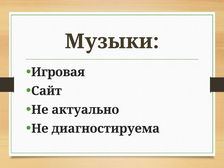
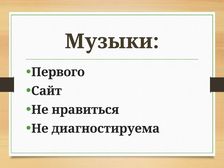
Игровая: Игровая -> Первого
актуально: актуально -> нравиться
